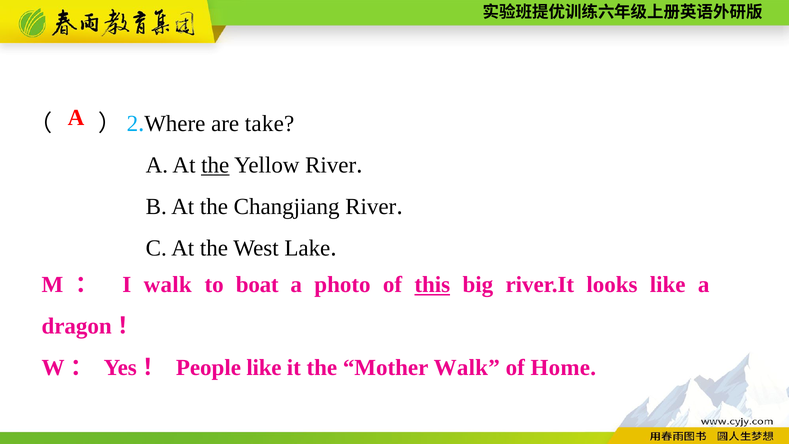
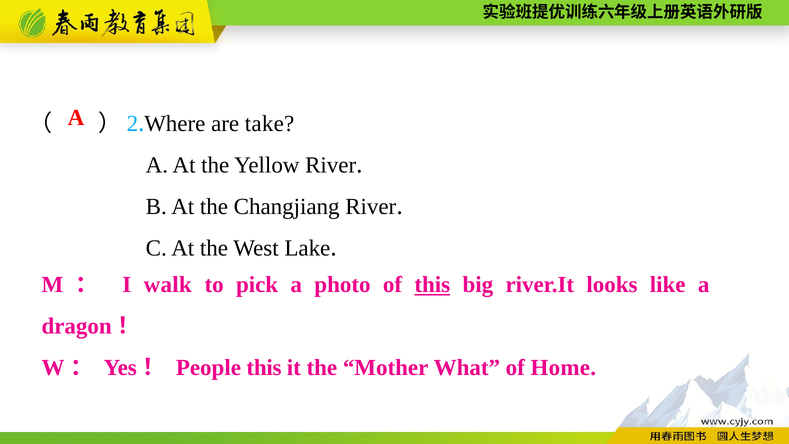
the at (215, 165) underline: present -> none
boat: boat -> pick
People like: like -> this
Mother Walk: Walk -> What
